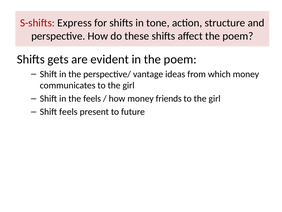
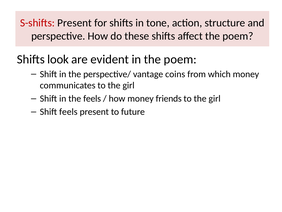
S-shifts Express: Express -> Present
gets: gets -> look
ideas: ideas -> coins
